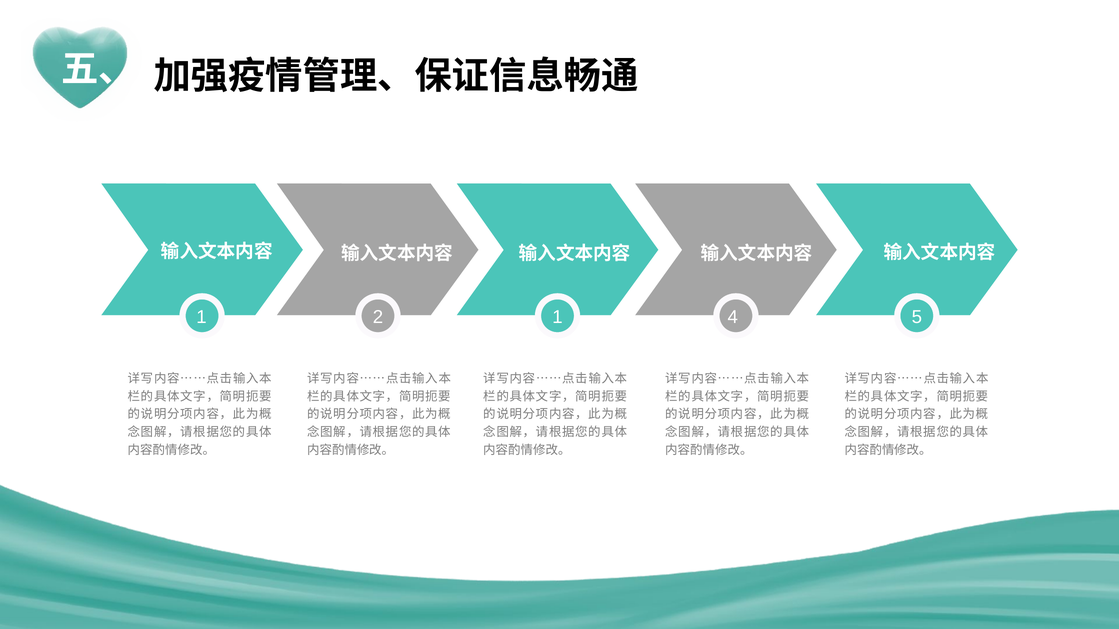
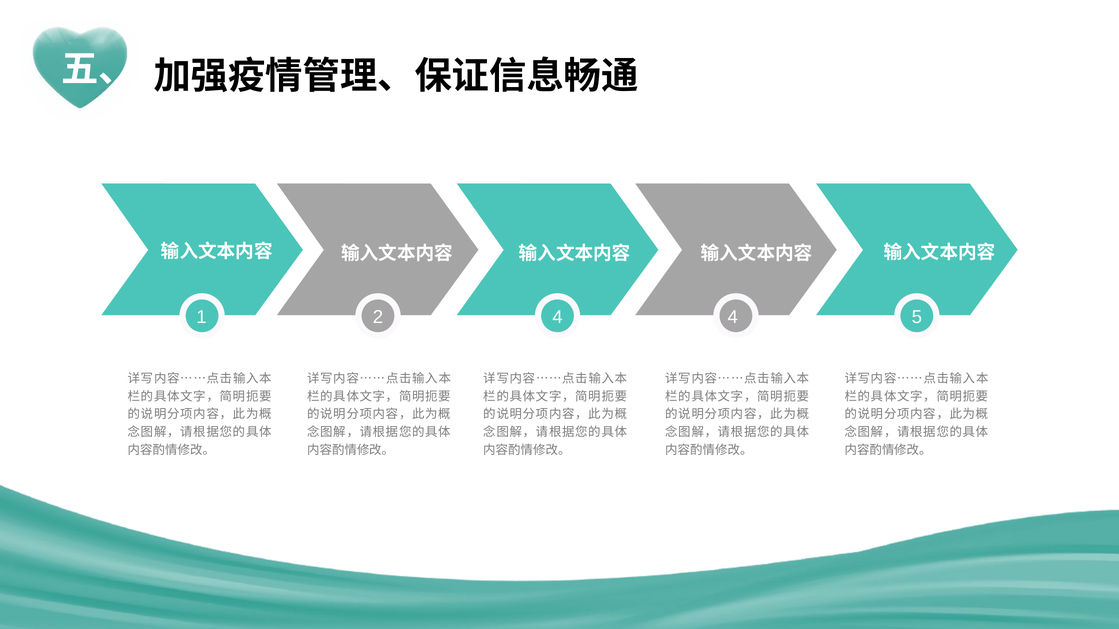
2 1: 1 -> 4
